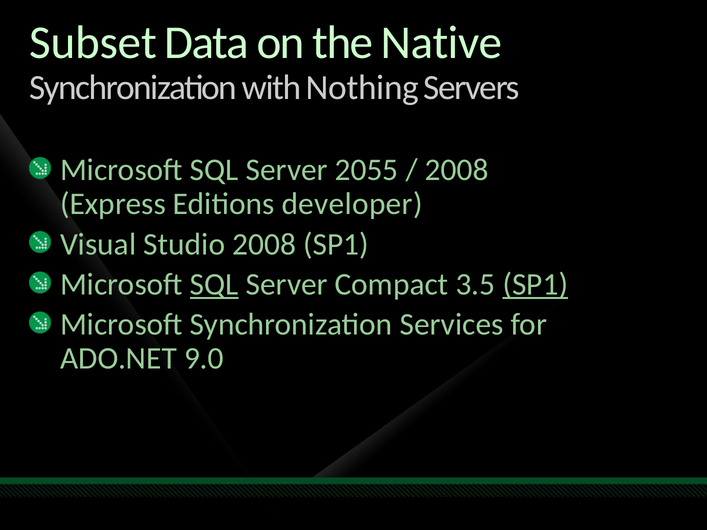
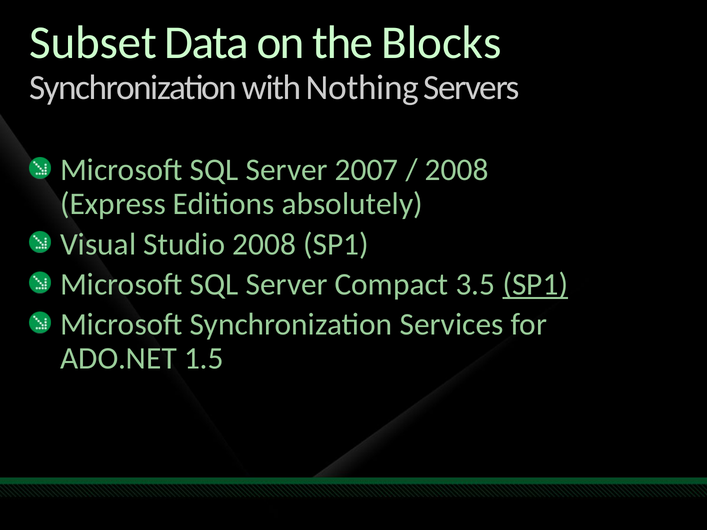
Native: Native -> Blocks
2055: 2055 -> 2007
developer: developer -> absolutely
SQL at (214, 285) underline: present -> none
9.0: 9.0 -> 1.5
